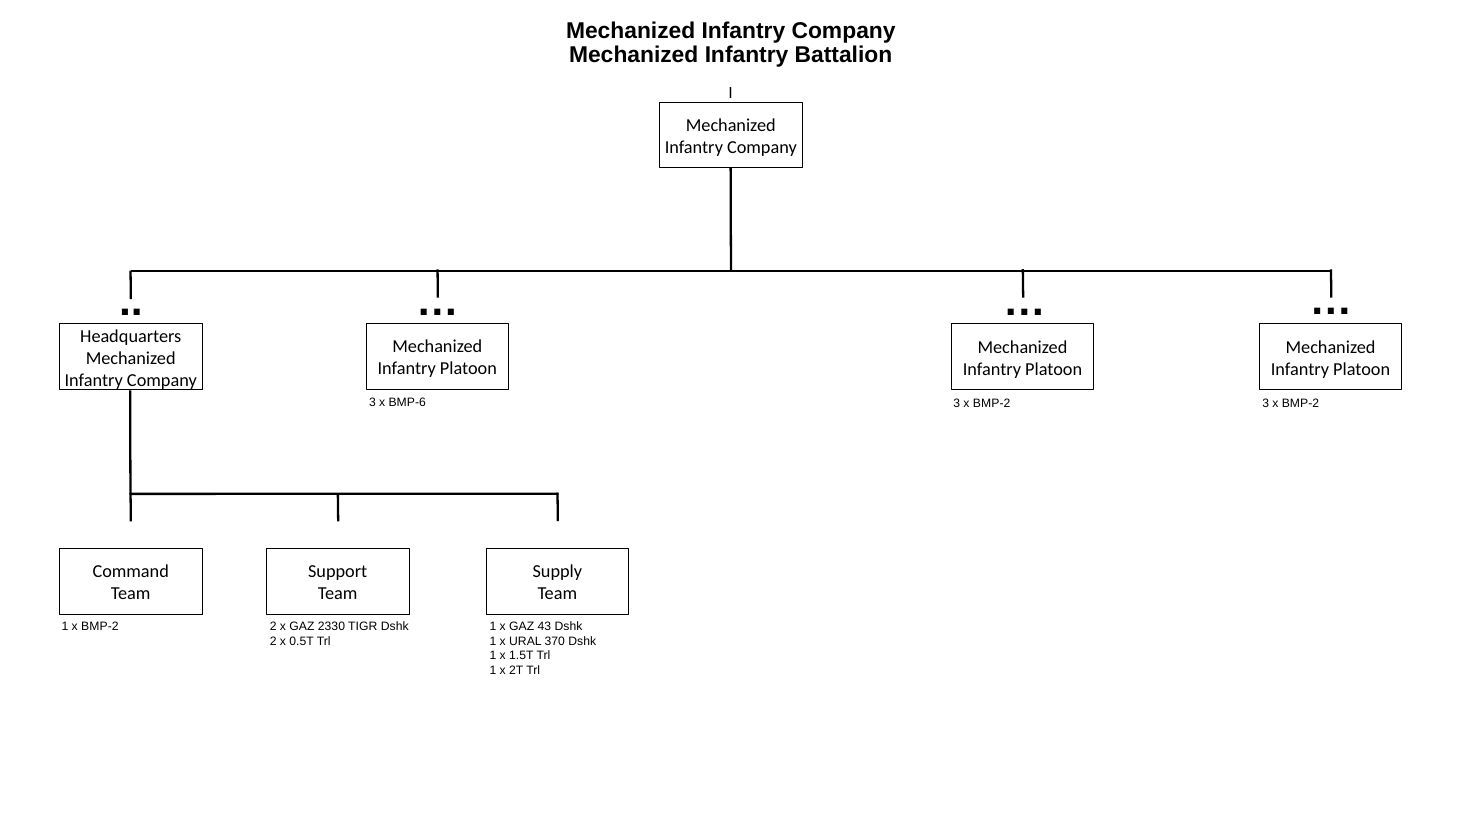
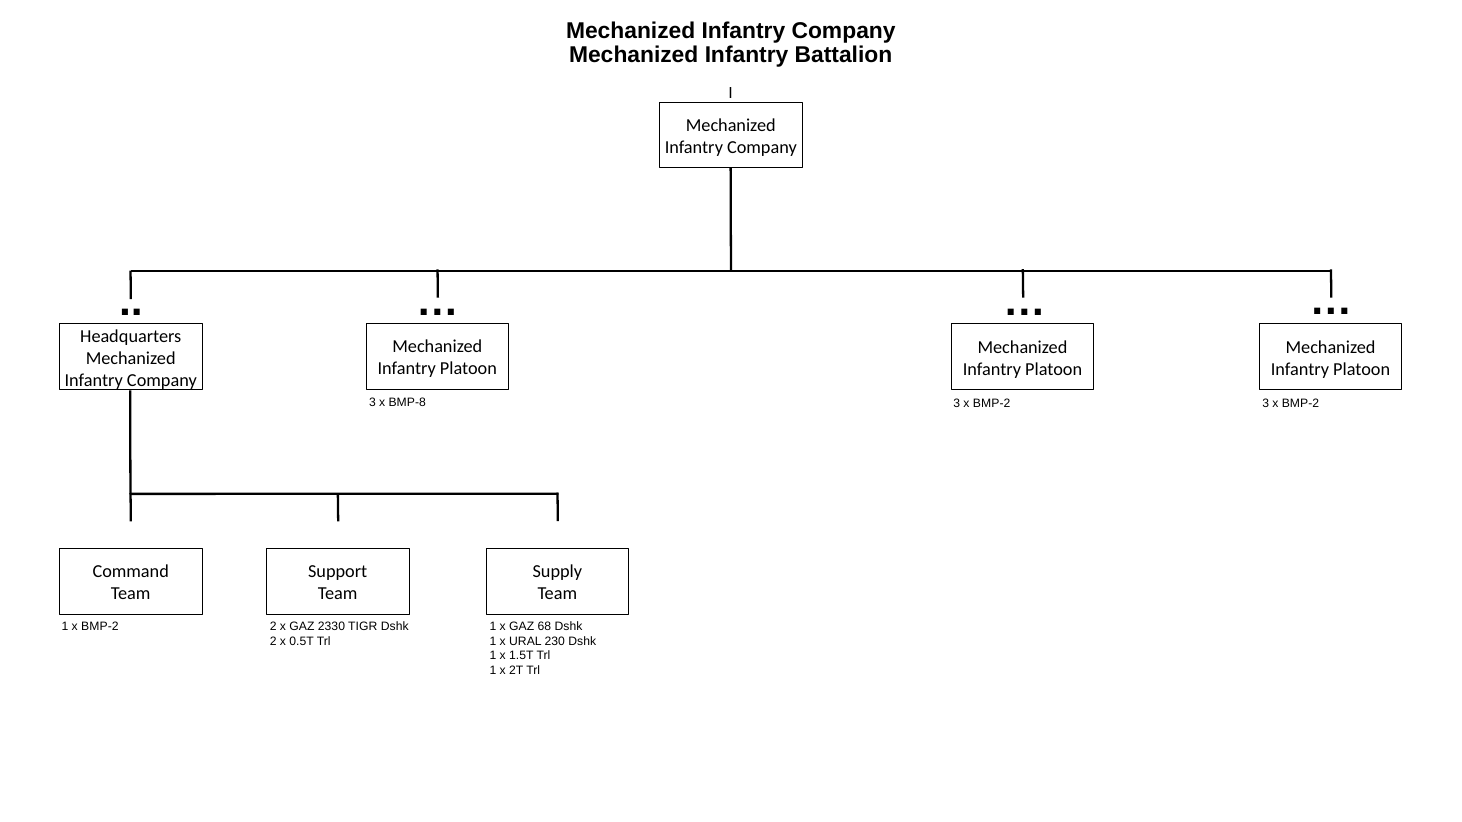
BMP-6: BMP-6 -> BMP-8
43: 43 -> 68
370: 370 -> 230
